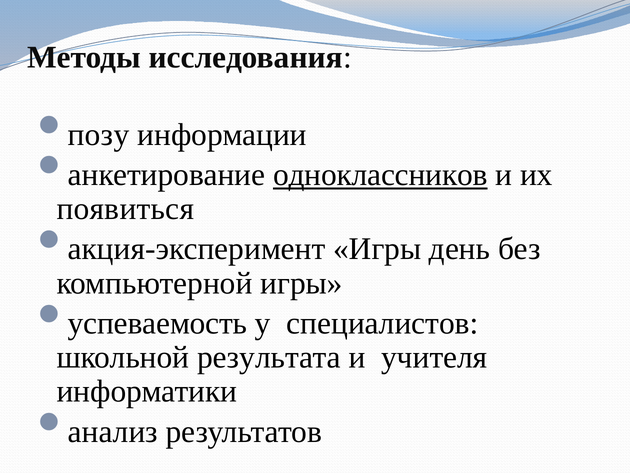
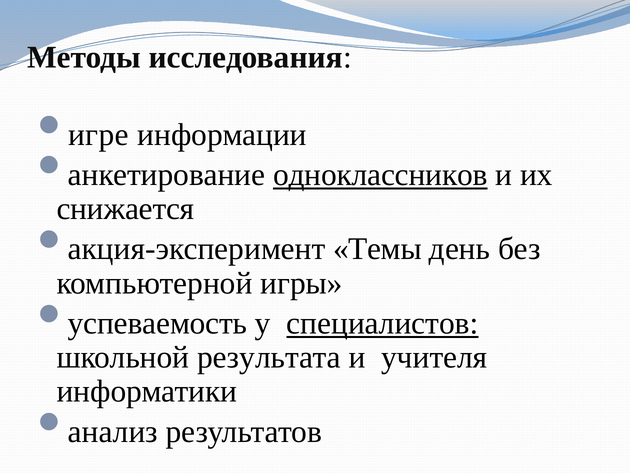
позу: позу -> игре
появиться: появиться -> снижается
акция-эксперимент Игры: Игры -> Темы
специалистов underline: none -> present
